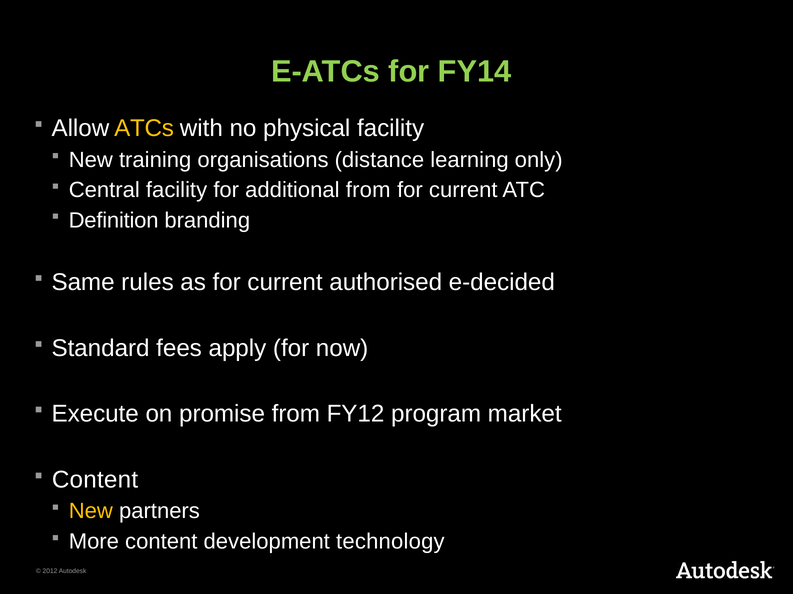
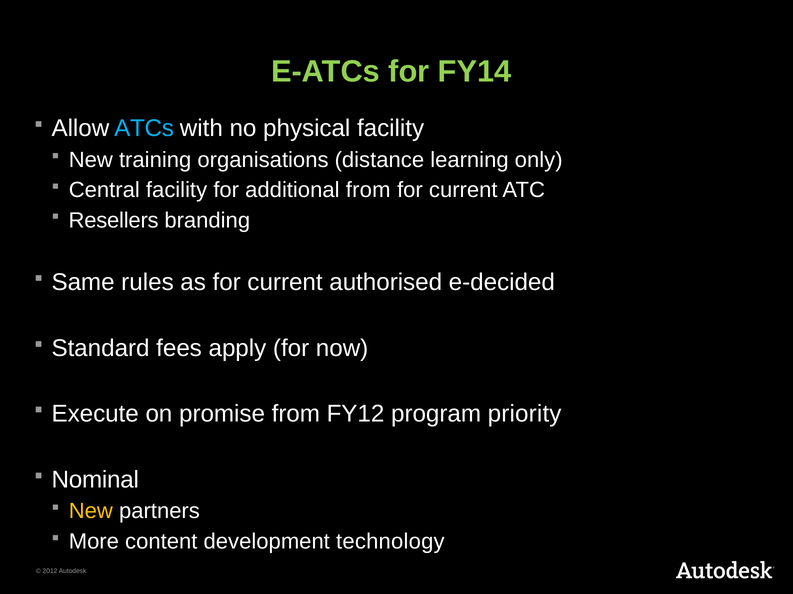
ATCs colour: yellow -> light blue
Definition: Definition -> Resellers
market: market -> priority
Content at (95, 480): Content -> Nominal
